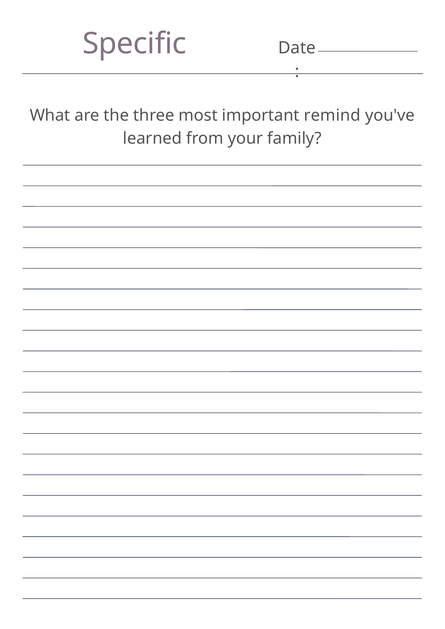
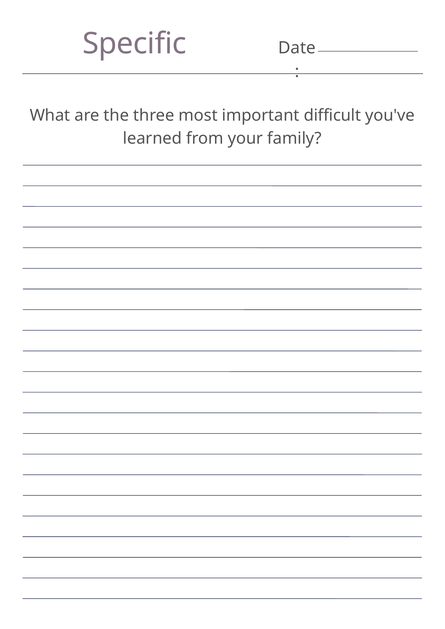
remind: remind -> difficult
